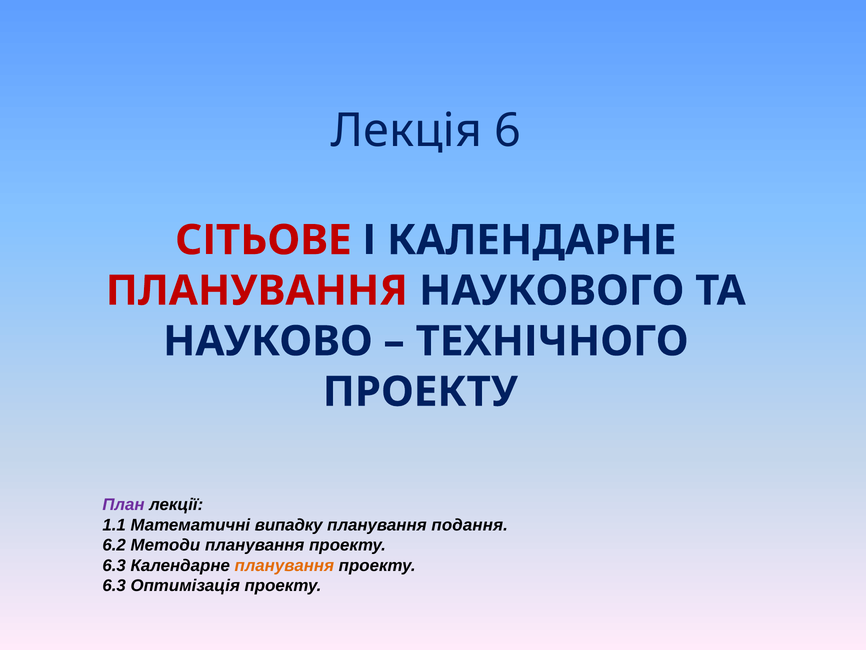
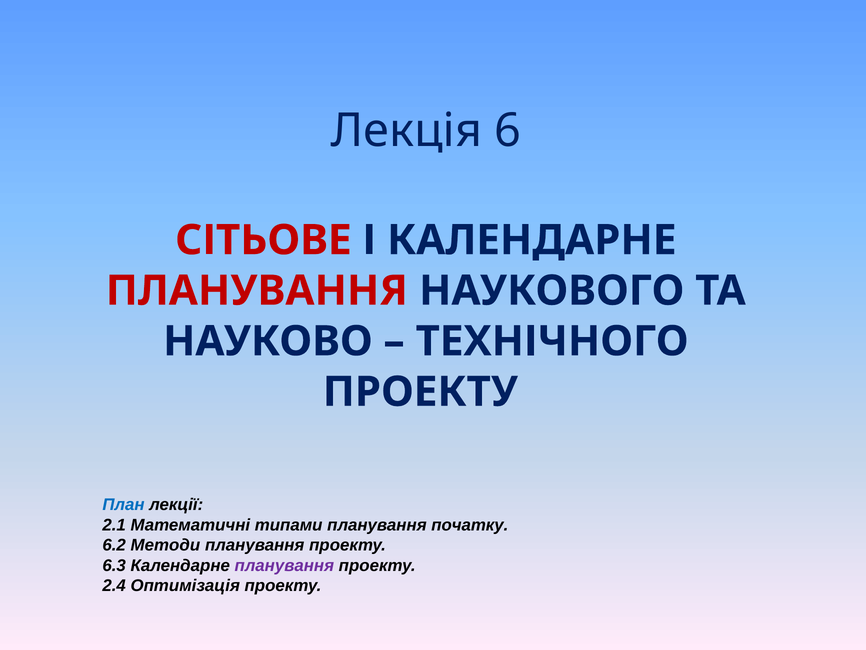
План colour: purple -> blue
1.1: 1.1 -> 2.1
випадку: випадку -> типами
подання: подання -> початку
планування at (284, 565) colour: orange -> purple
6.3 at (114, 585): 6.3 -> 2.4
